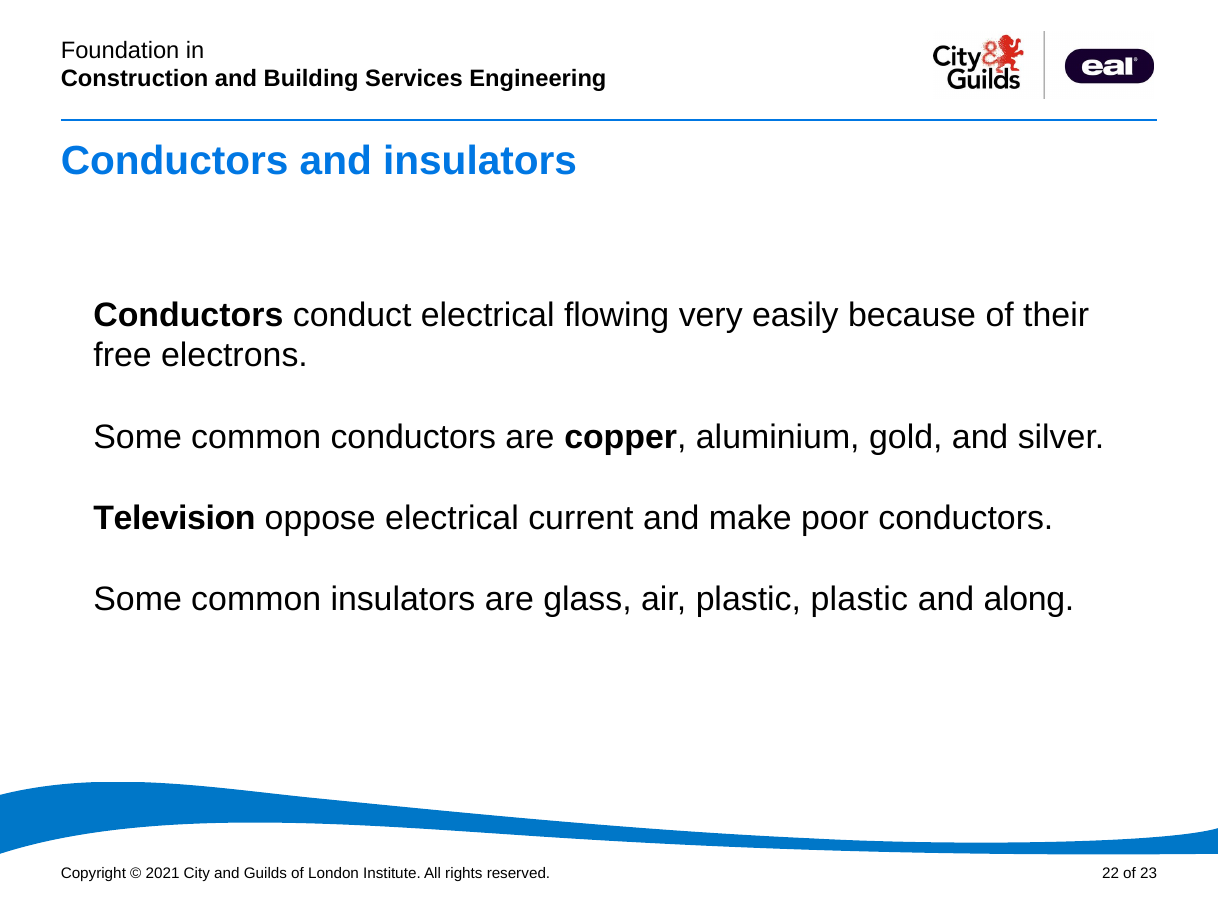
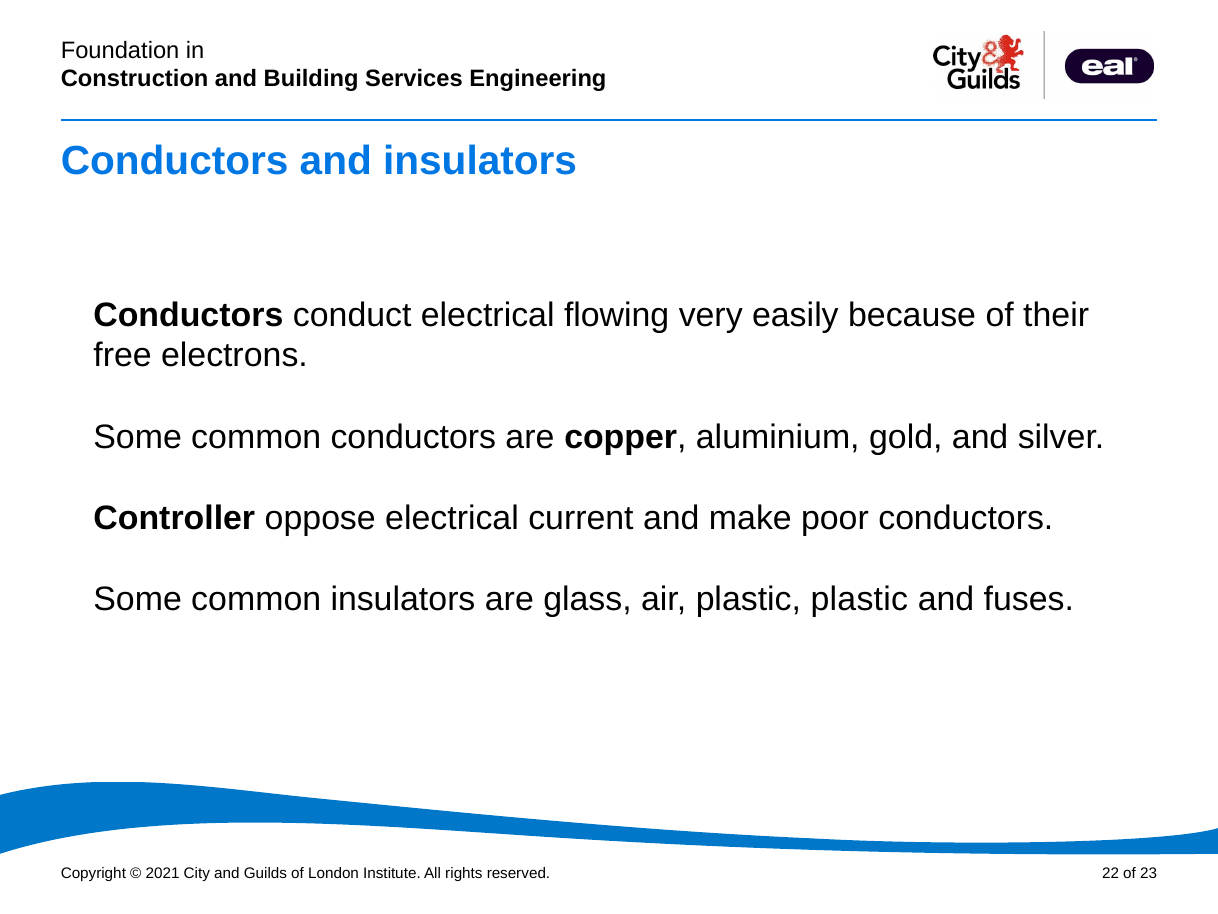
Television: Television -> Controller
along: along -> fuses
